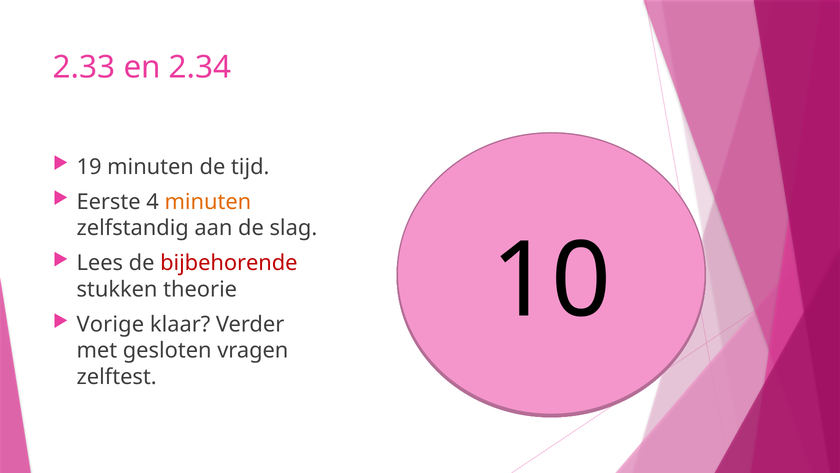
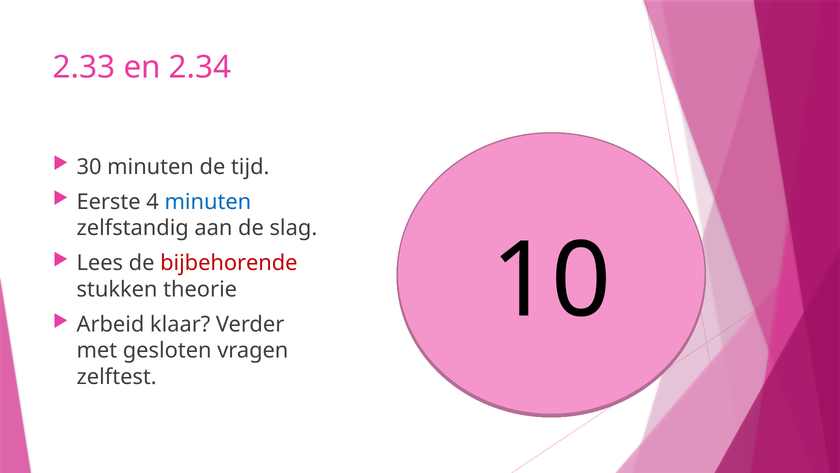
19: 19 -> 30
minuten at (208, 202) colour: orange -> blue
Vorige: Vorige -> Arbeid
